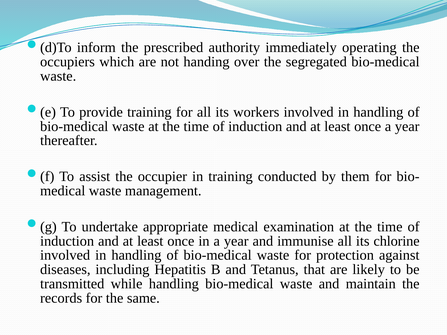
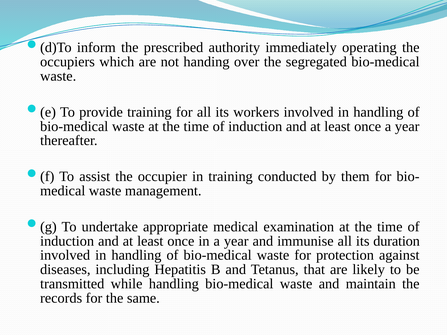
chlorine: chlorine -> duration
